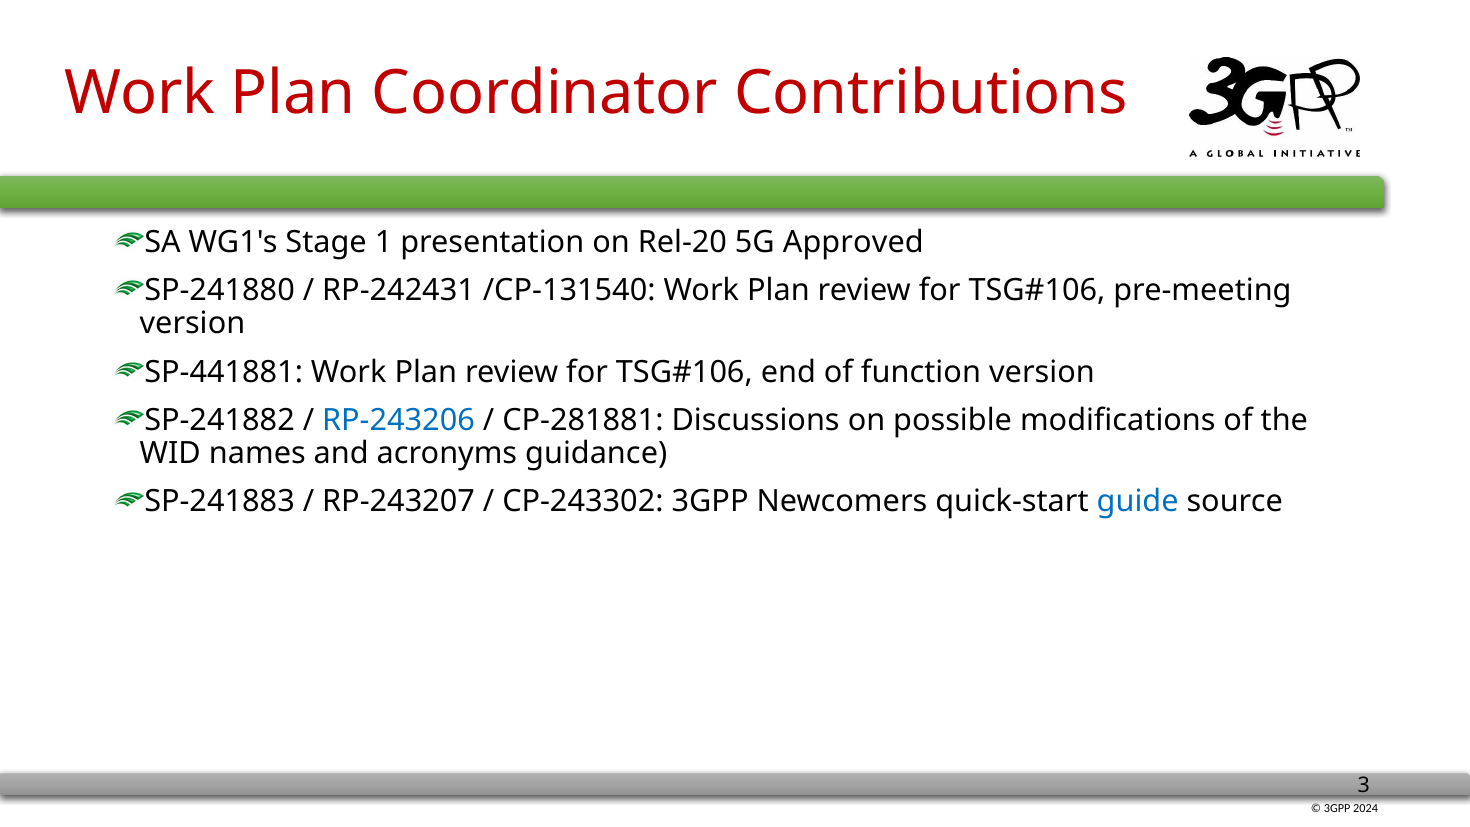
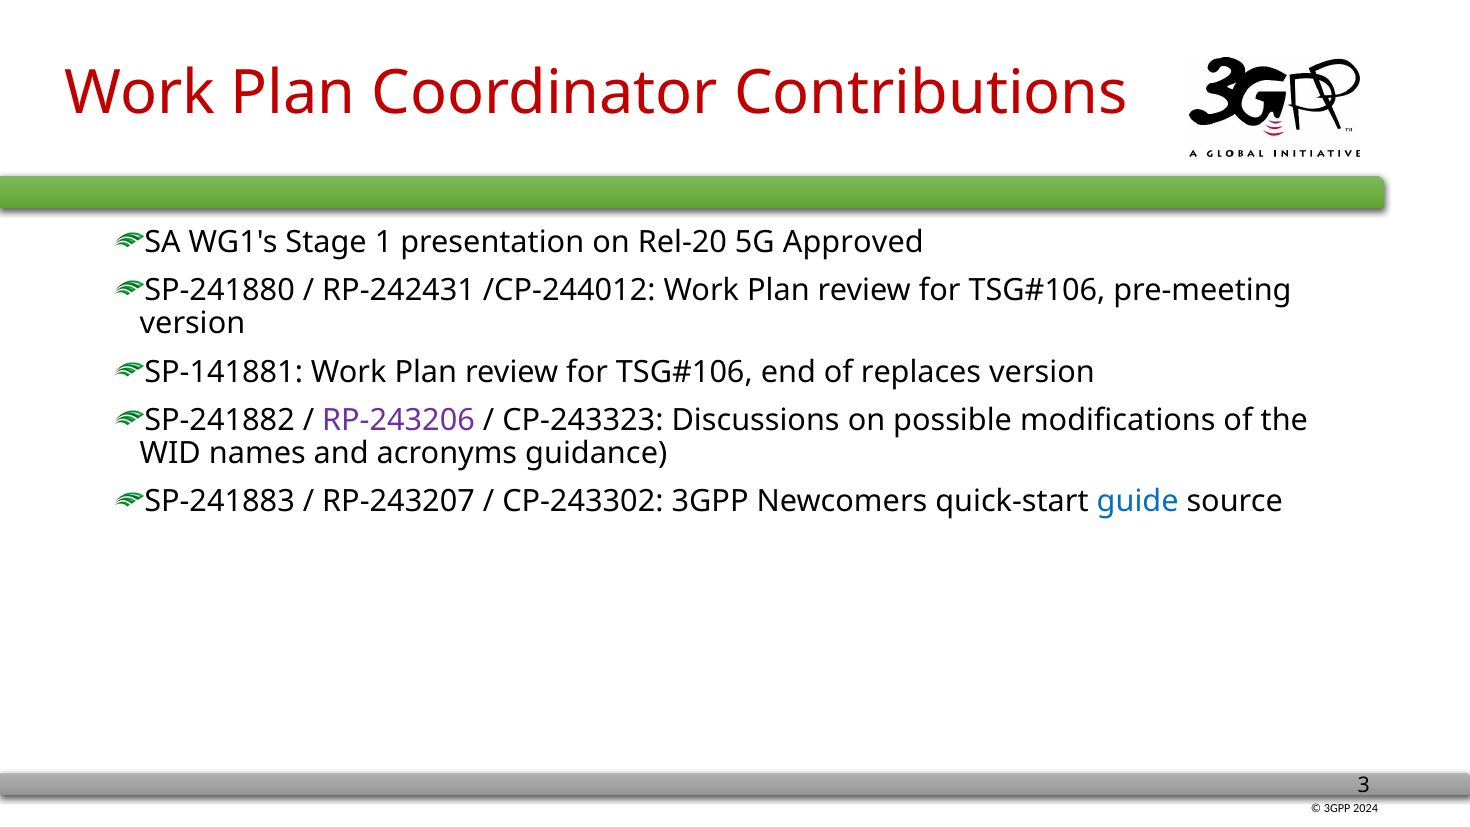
/CP-131540: /CP-131540 -> /CP-244012
SP-441881: SP-441881 -> SP-141881
function: function -> replaces
RP-243206 colour: blue -> purple
CP-281881: CP-281881 -> CP-243323
